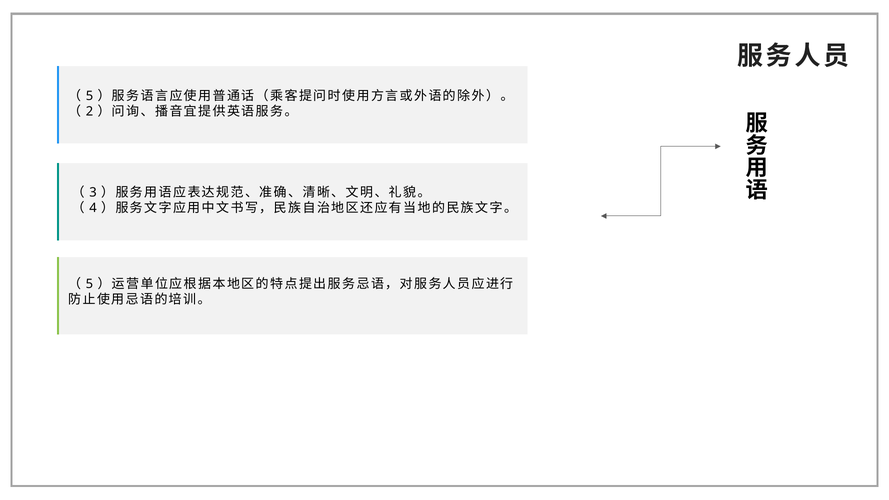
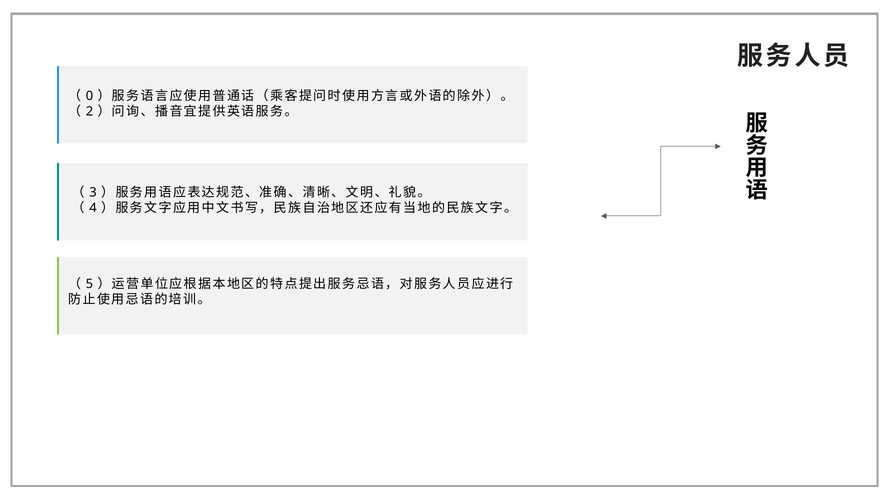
5 at (89, 96): 5 -> 0
